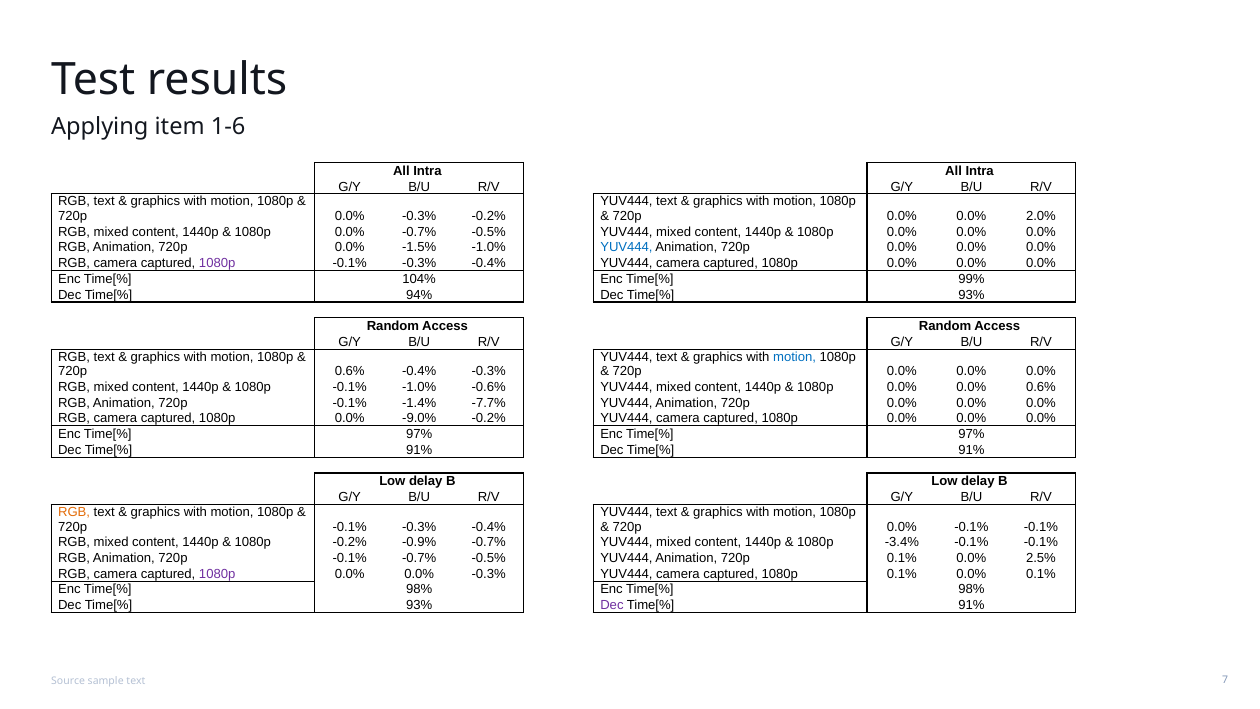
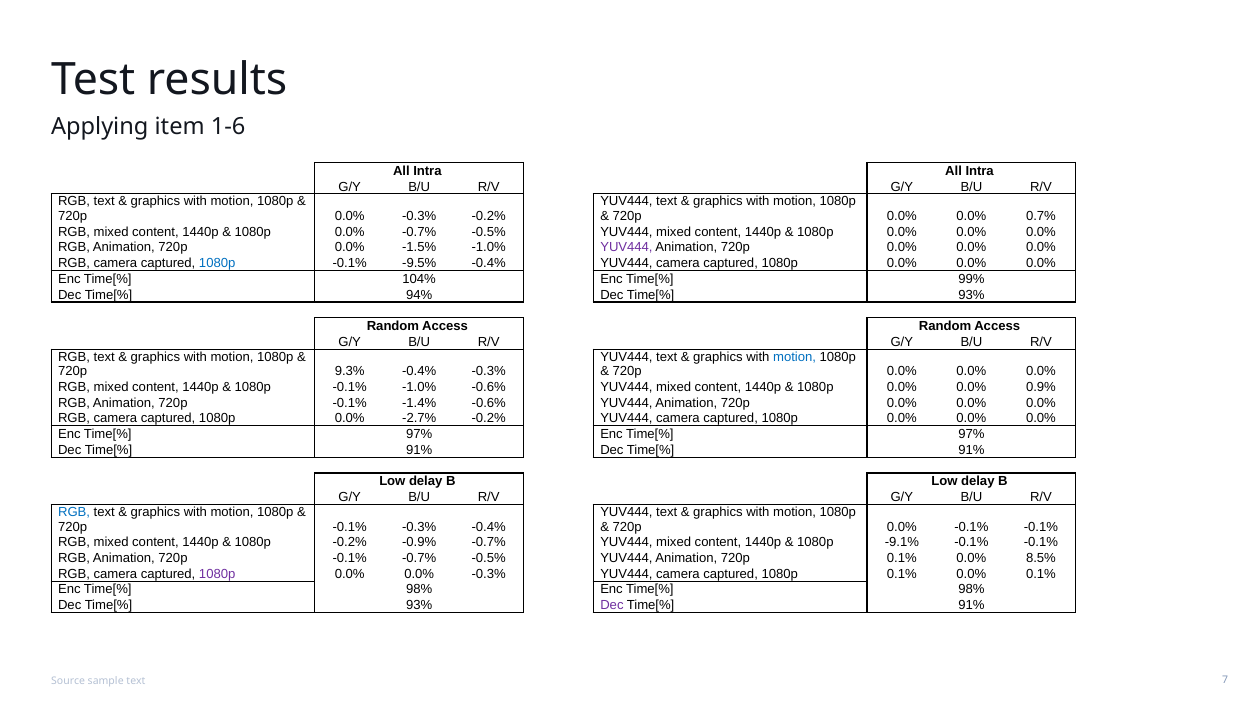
2.0%: 2.0% -> 0.7%
YUV444 at (626, 247) colour: blue -> purple
1080p at (217, 263) colour: purple -> blue
-0.3% at (419, 263): -0.3% -> -9.5%
720p 0.6%: 0.6% -> 9.3%
0.0% 0.6%: 0.6% -> 0.9%
-1.4% -7.7%: -7.7% -> -0.6%
-9.0%: -9.0% -> -2.7%
RGB at (74, 512) colour: orange -> blue
-3.4%: -3.4% -> -9.1%
2.5%: 2.5% -> 8.5%
